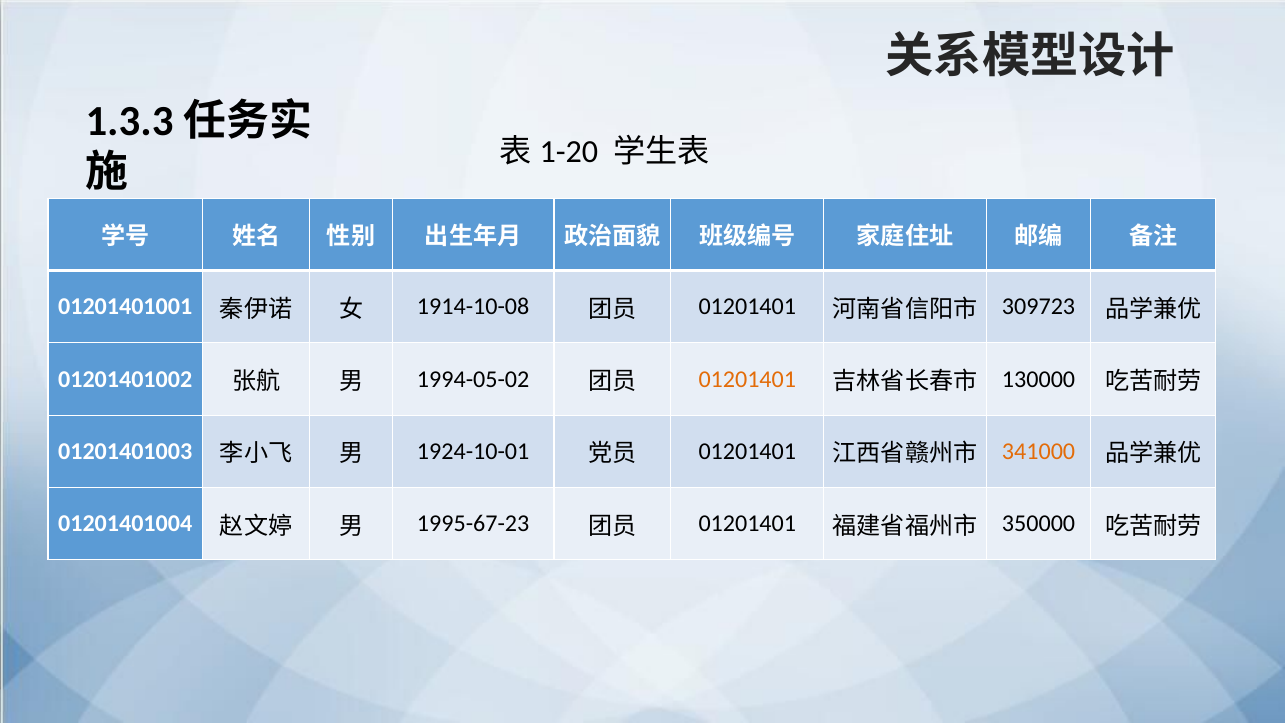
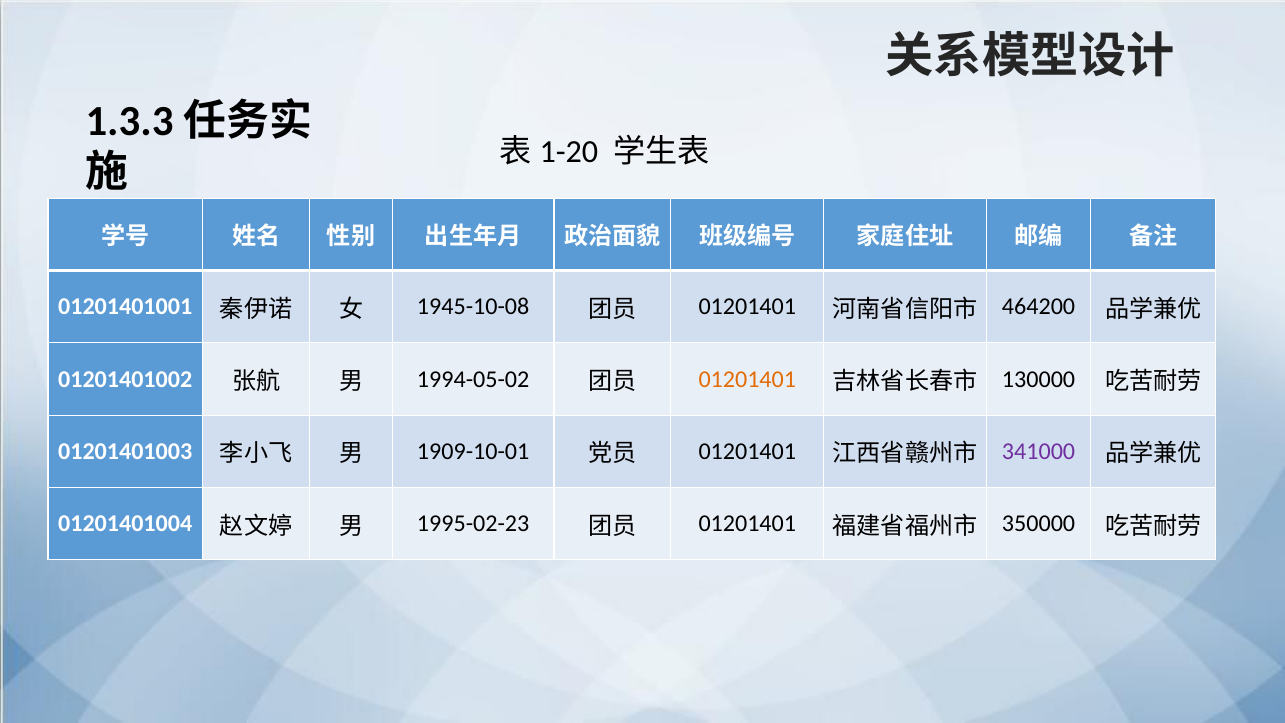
1914-10-08: 1914-10-08 -> 1945-10-08
309723: 309723 -> 464200
1924-10-01: 1924-10-01 -> 1909-10-01
341000 colour: orange -> purple
1995-67-23: 1995-67-23 -> 1995-02-23
